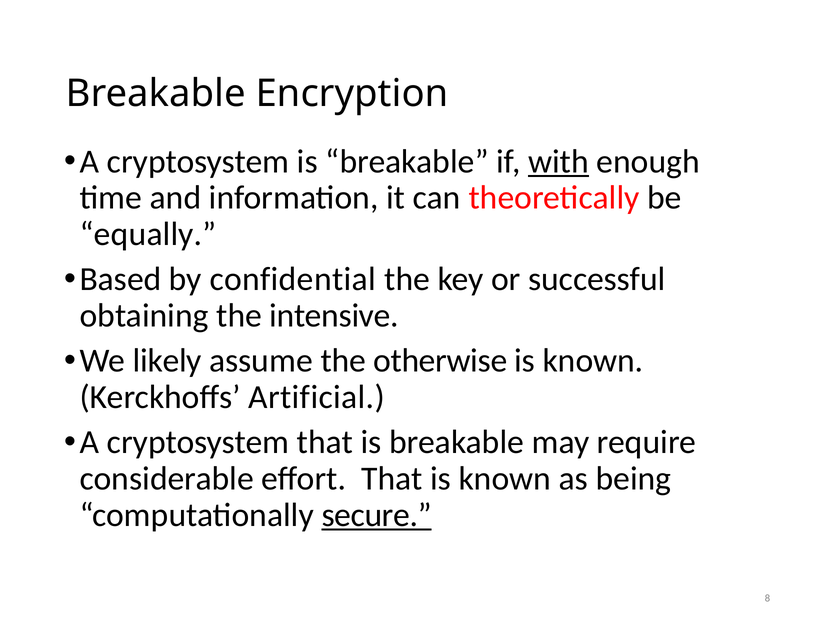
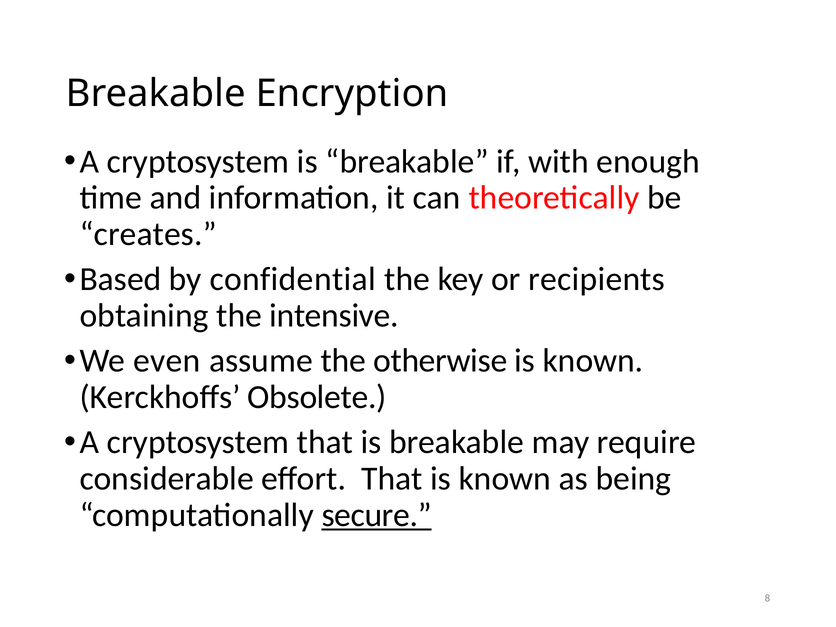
with underline: present -> none
equally: equally -> creates
successful: successful -> recipients
likely: likely -> even
Artificial: Artificial -> Obsolete
